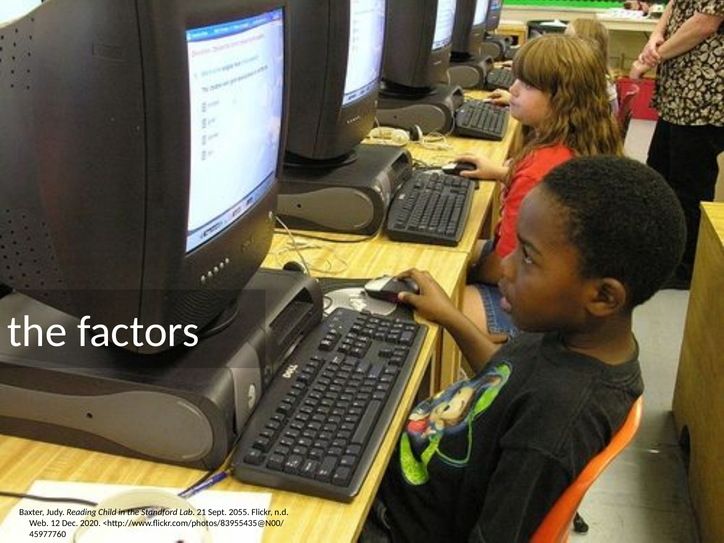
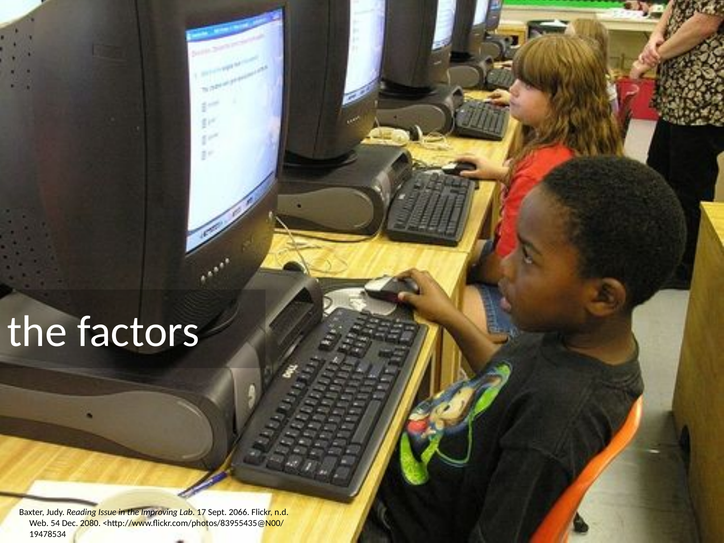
Child: Child -> Issue
Standford: Standford -> Improving
21: 21 -> 17
2055: 2055 -> 2066
12: 12 -> 54
2020: 2020 -> 2080
45977760: 45977760 -> 19478534
